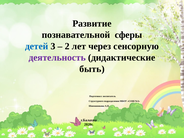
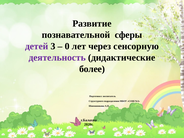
детей colour: blue -> purple
2: 2 -> 0
быть: быть -> более
